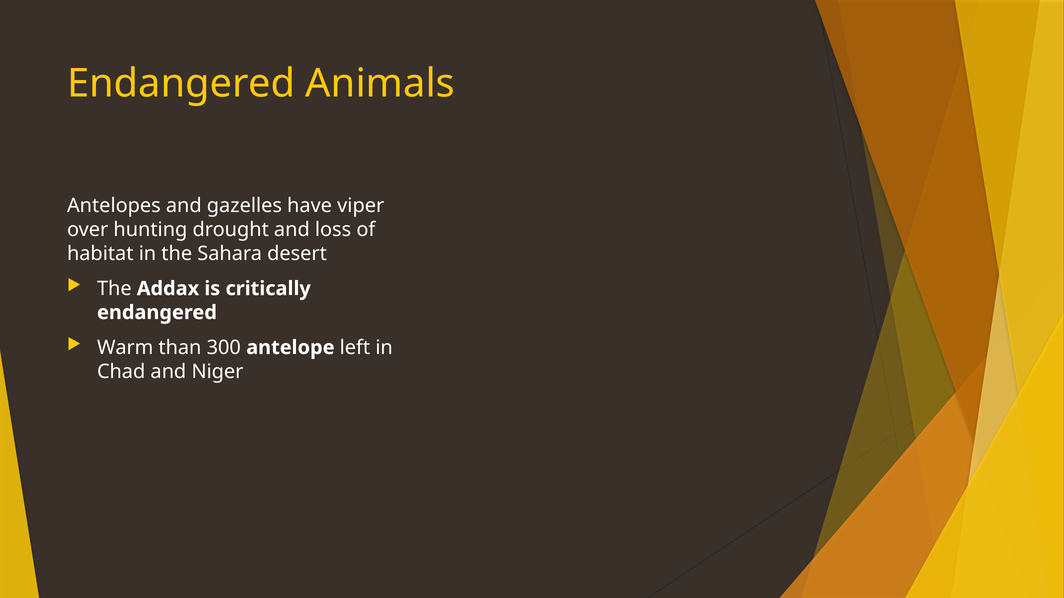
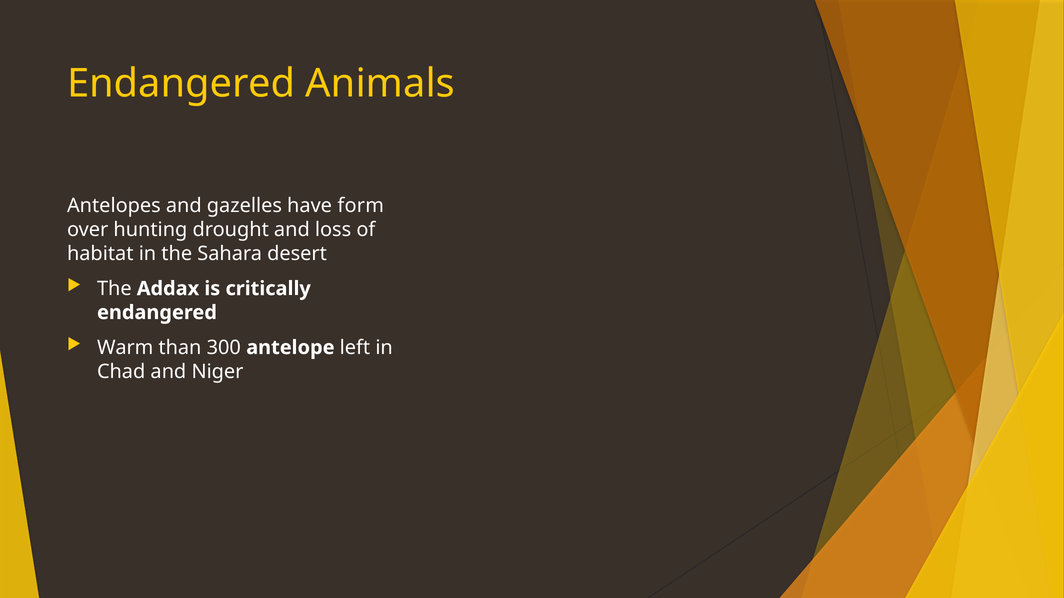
viper: viper -> form
